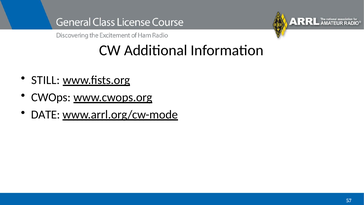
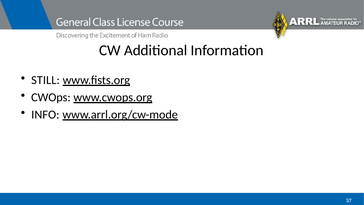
DATE: DATE -> INFO
